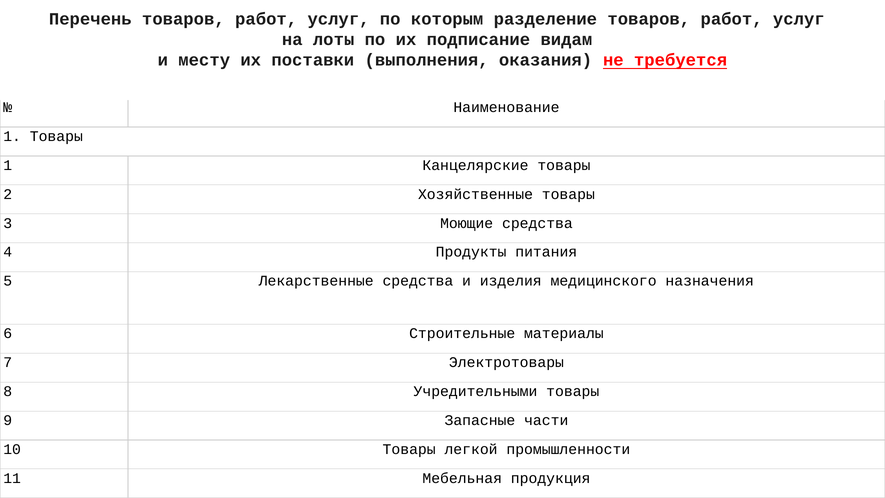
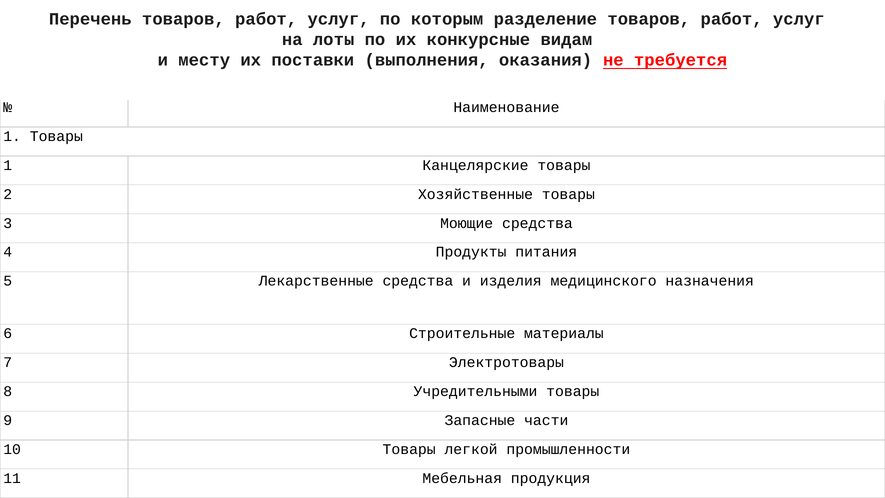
подписание: подписание -> конкурсные
